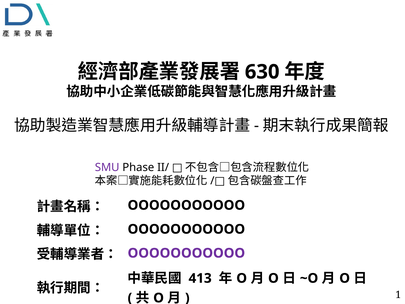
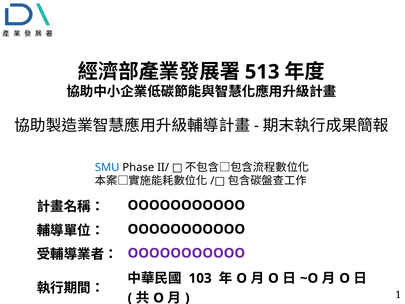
630: 630 -> 513
SMU colour: purple -> blue
413: 413 -> 103
